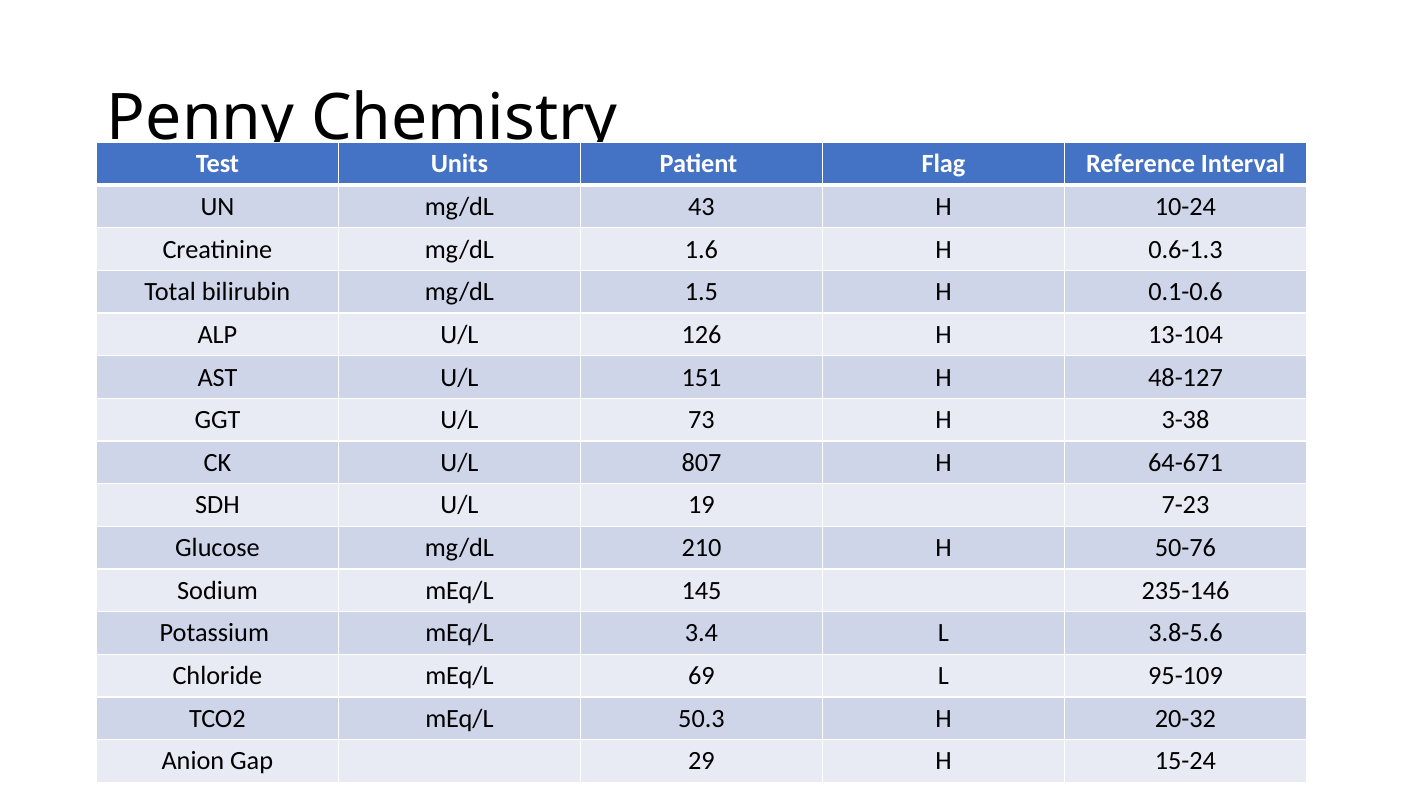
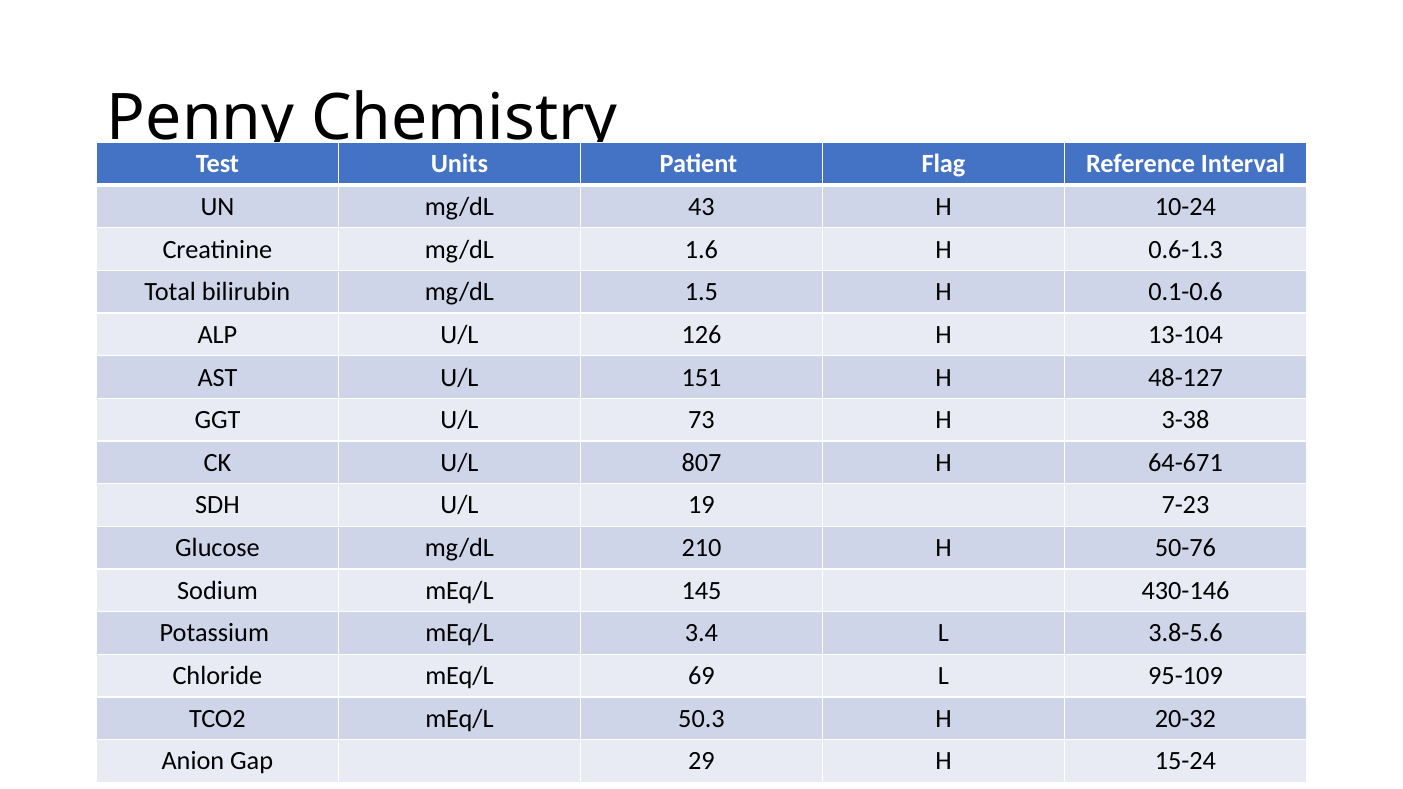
235-146: 235-146 -> 430-146
